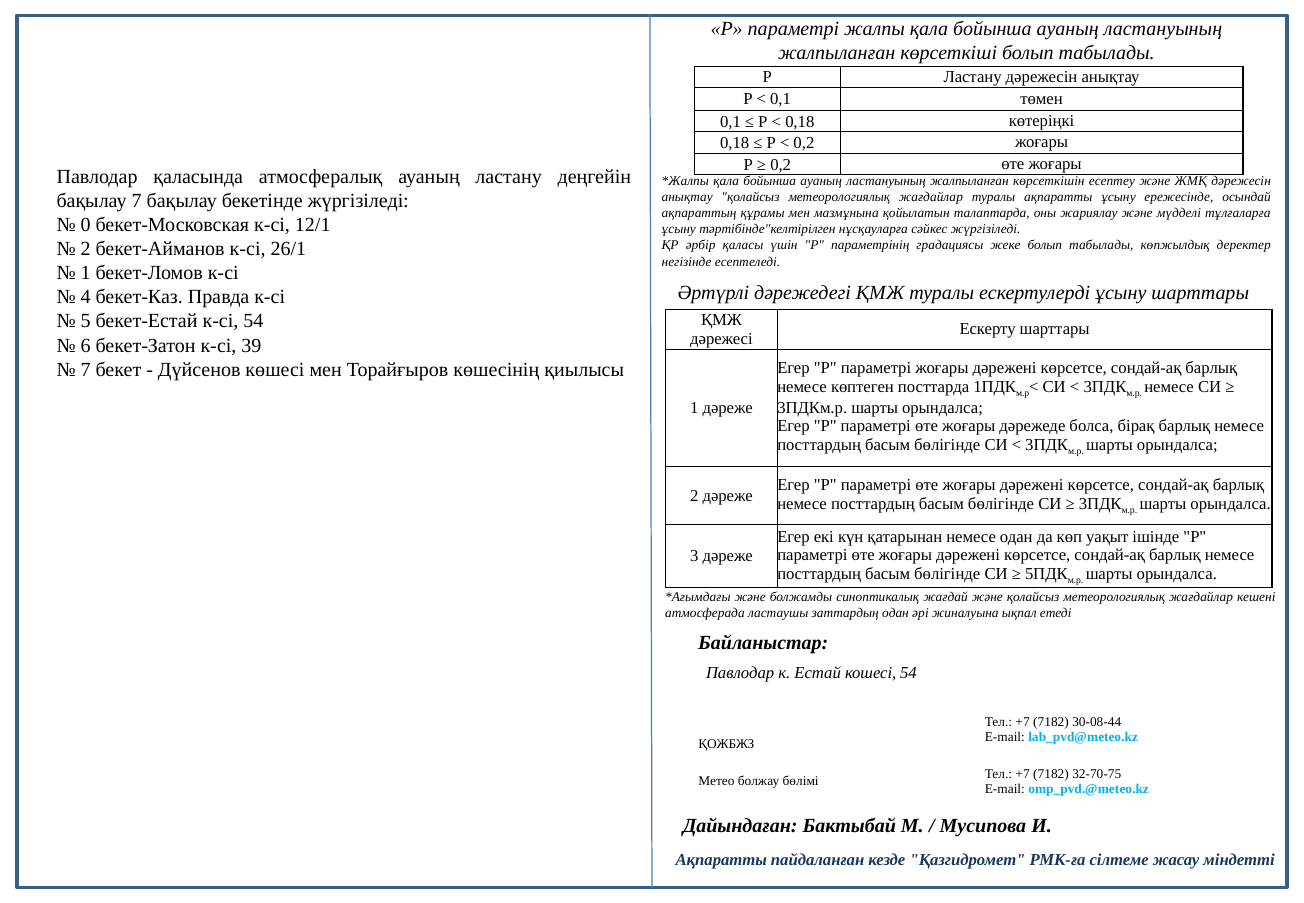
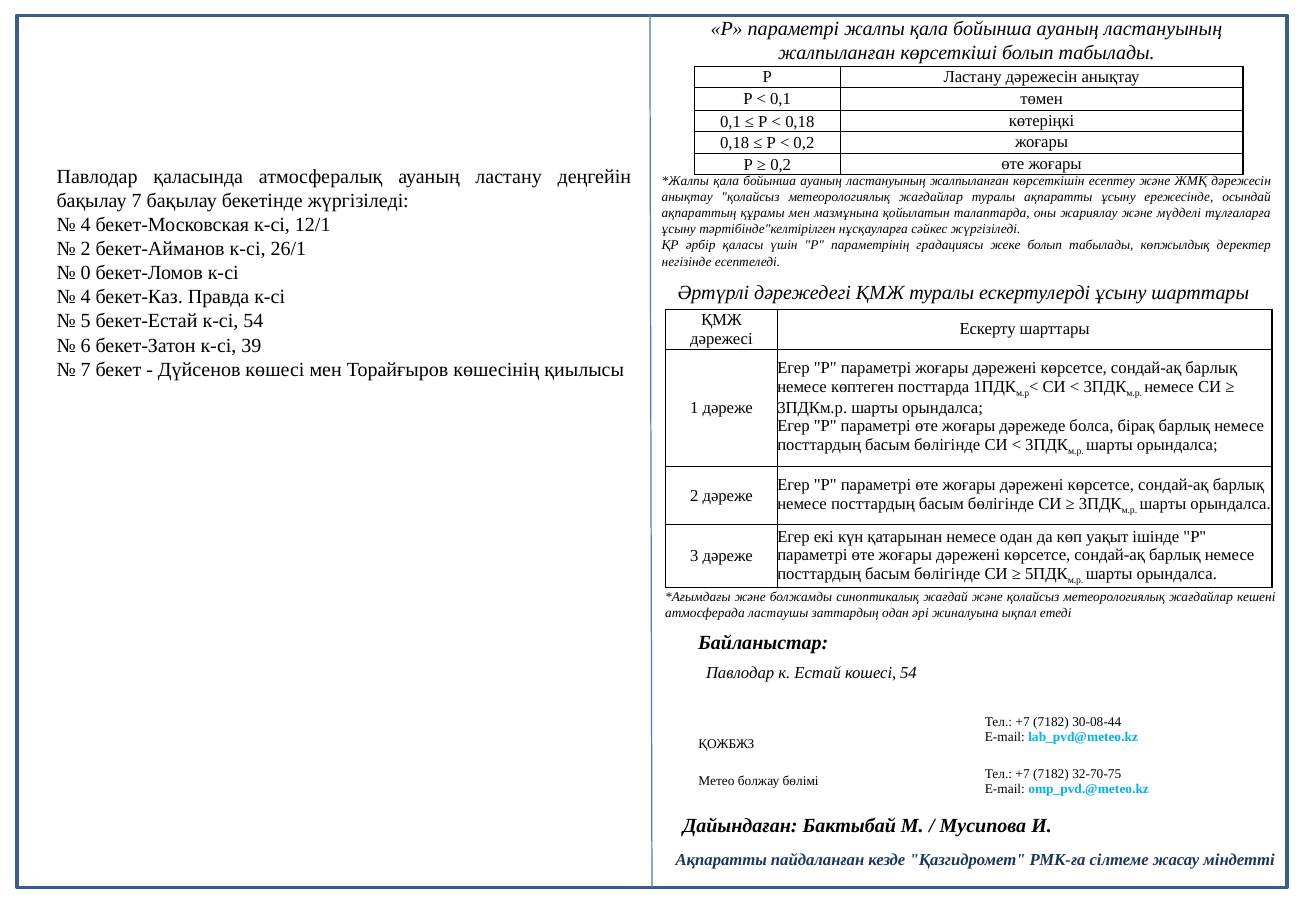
0 at (86, 225): 0 -> 4
1 at (86, 273): 1 -> 0
